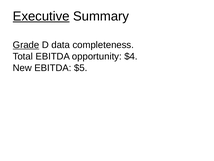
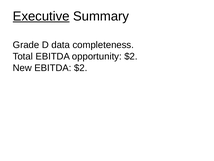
Grade underline: present -> none
opportunity $4: $4 -> $2
EBITDA $5: $5 -> $2
